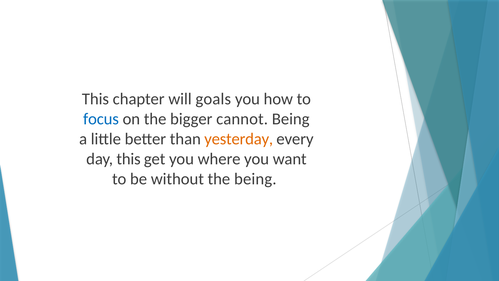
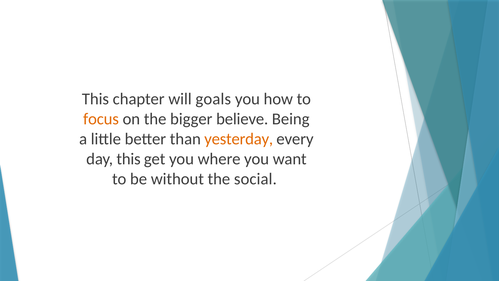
focus colour: blue -> orange
cannot: cannot -> believe
the being: being -> social
